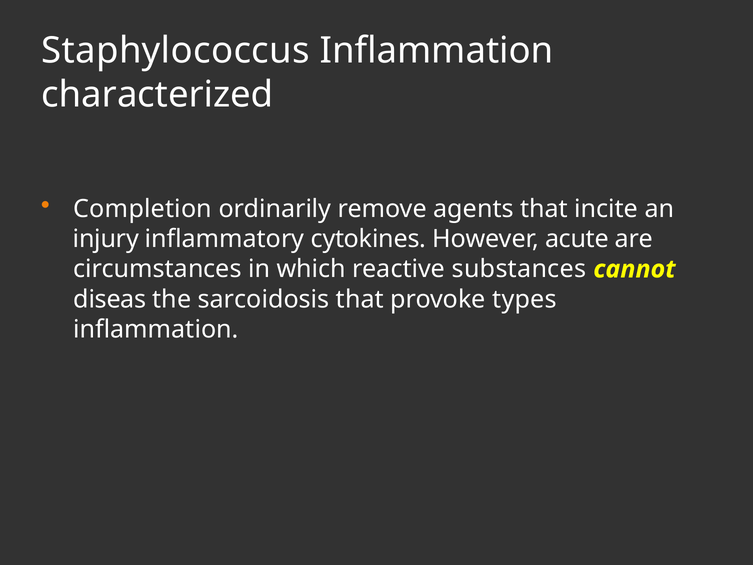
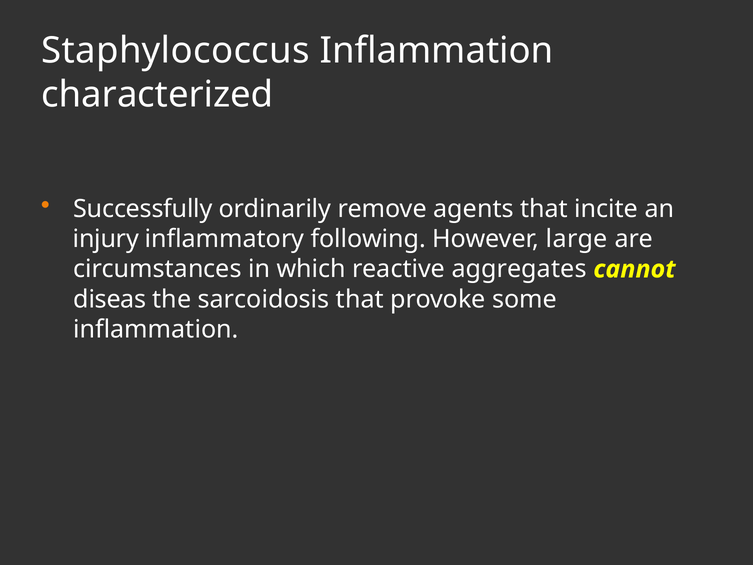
Completion: Completion -> Successfully
cytokines: cytokines -> following
acute: acute -> large
substances: substances -> aggregates
types: types -> some
